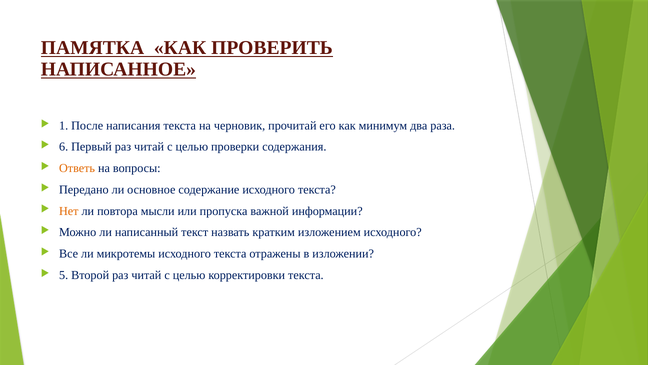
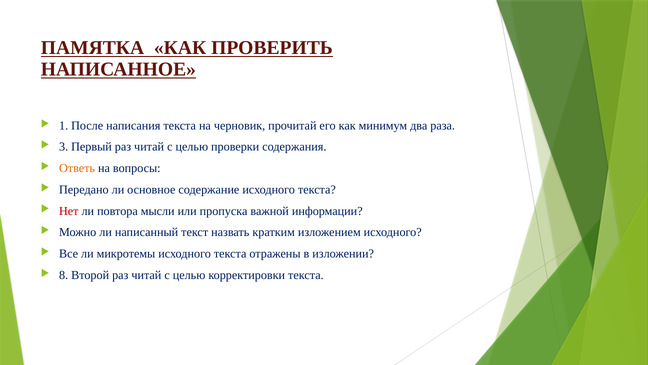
6: 6 -> 3
Нет colour: orange -> red
5: 5 -> 8
